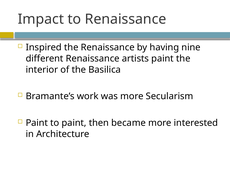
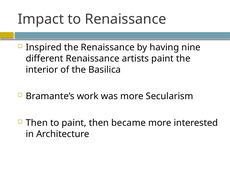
Paint at (37, 123): Paint -> Then
